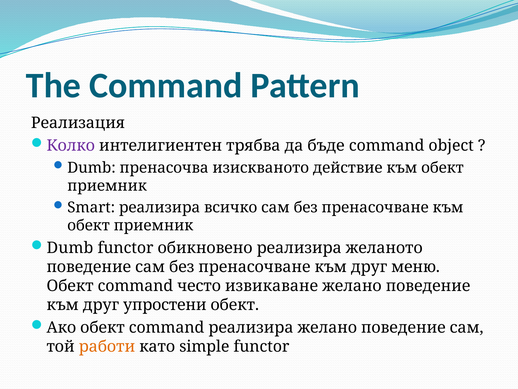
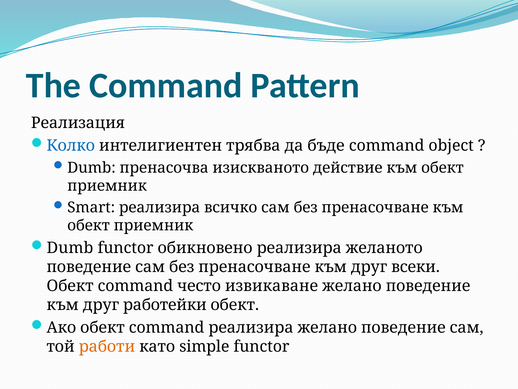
Колко colour: purple -> blue
меню: меню -> всеки
упростени: упростени -> работейки
